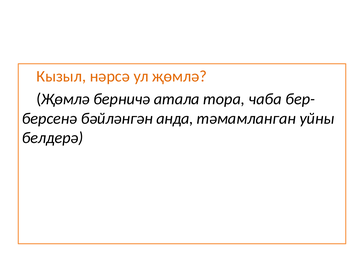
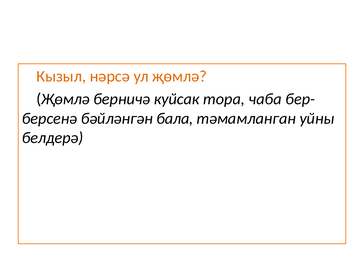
атала: атала -> куйсак
анда: анда -> бала
